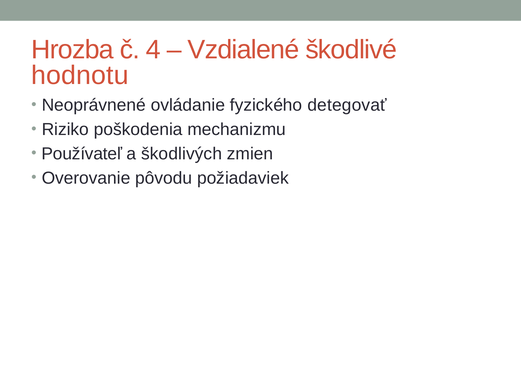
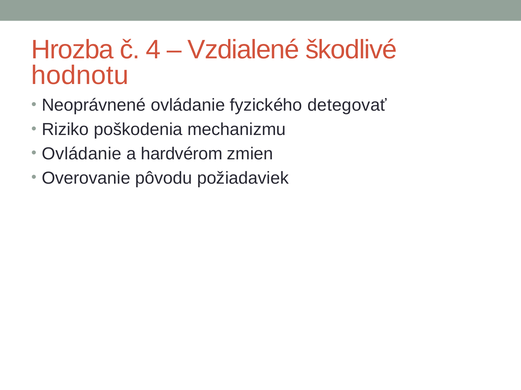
Používateľ at (82, 154): Používateľ -> Ovládanie
škodlivých: škodlivých -> hardvérom
